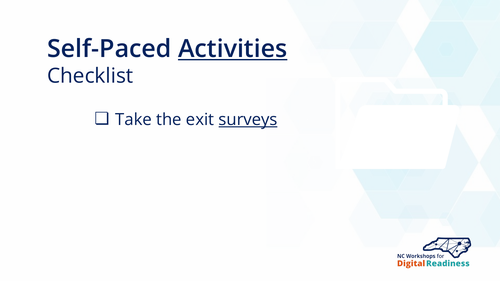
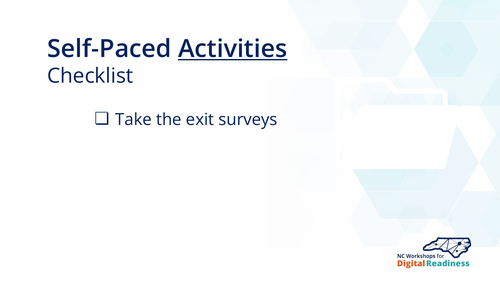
surveys underline: present -> none
